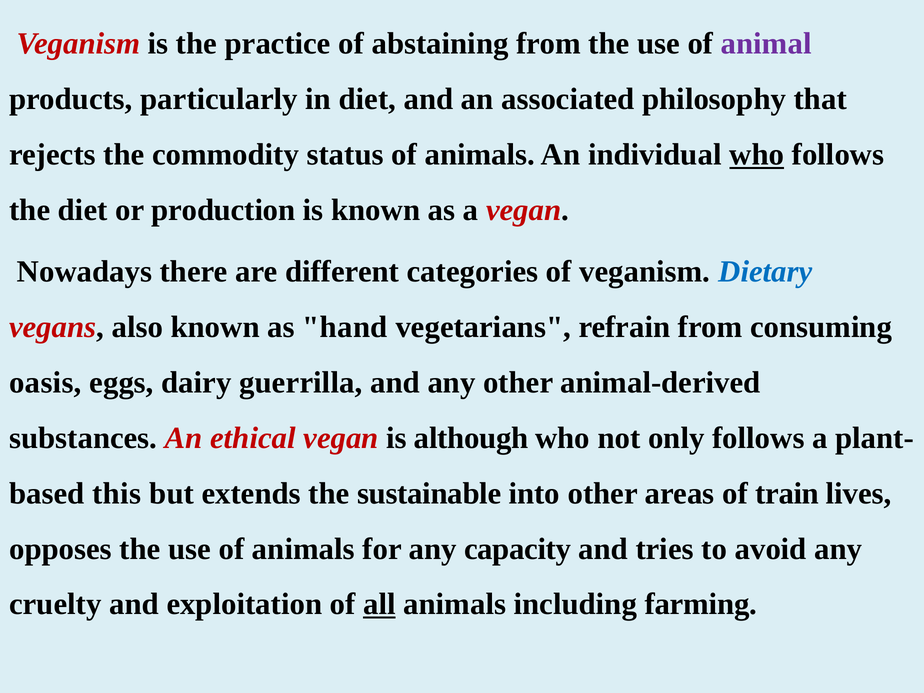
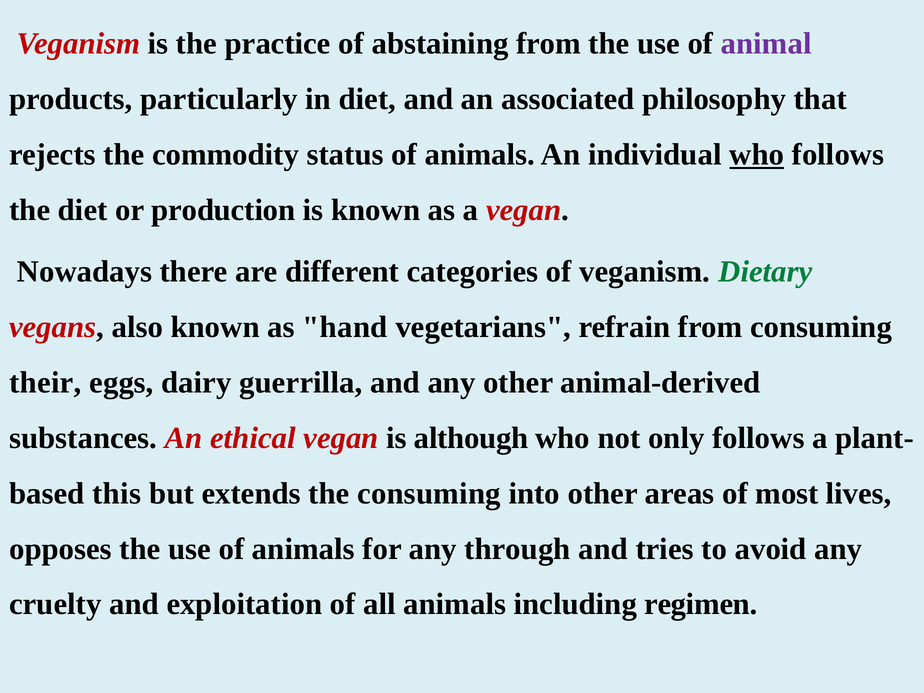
Dietary colour: blue -> green
oasis: oasis -> their
the sustainable: sustainable -> consuming
train: train -> most
capacity: capacity -> through
all underline: present -> none
farming: farming -> regimen
